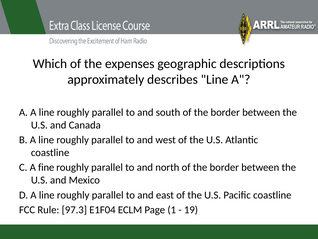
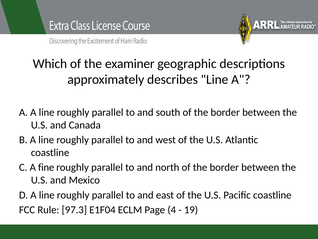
expenses: expenses -> examiner
1: 1 -> 4
